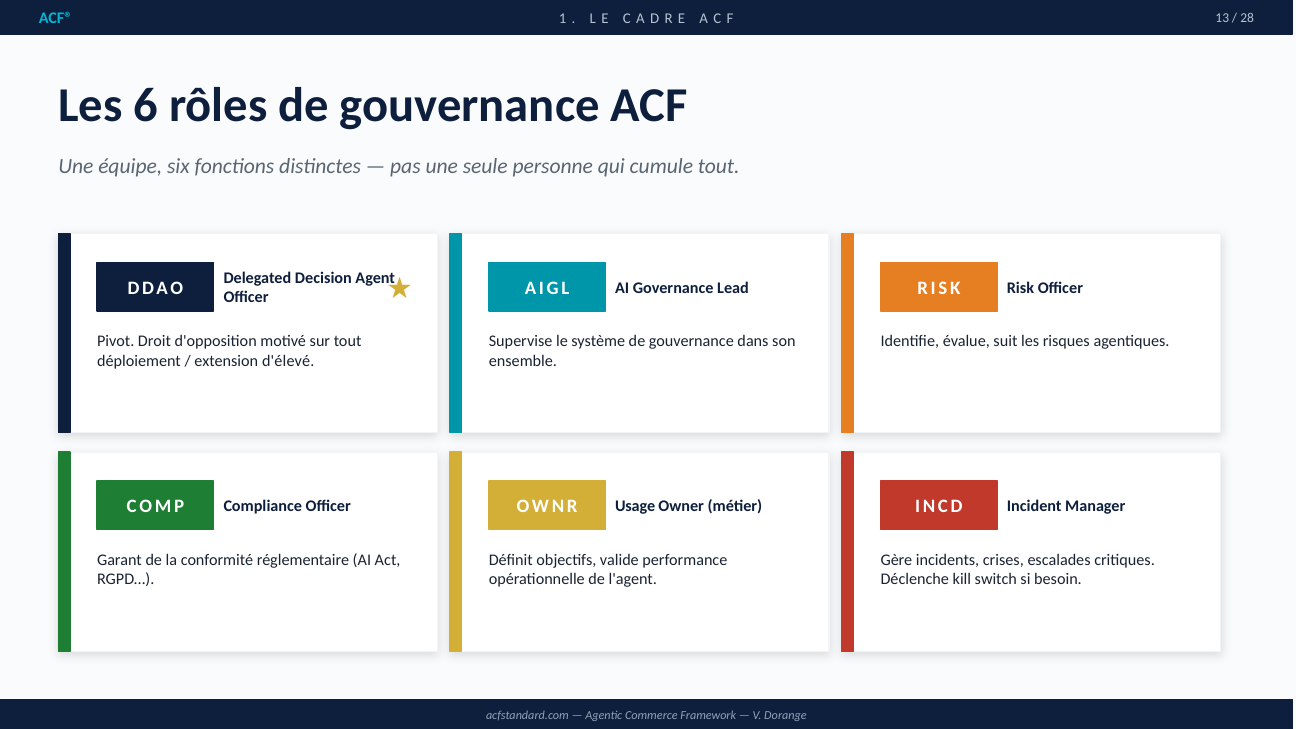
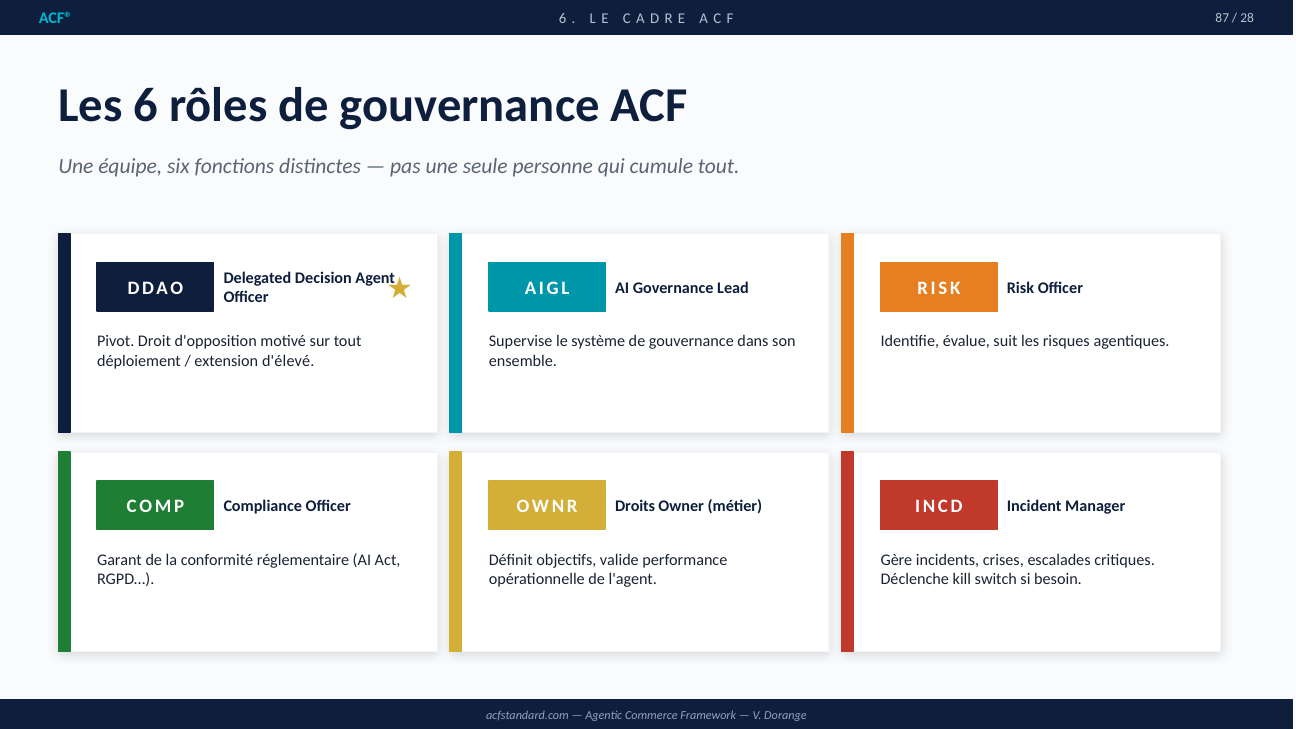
ACF® 1: 1 -> 6
13: 13 -> 87
Usage: Usage -> Droits
